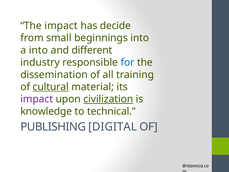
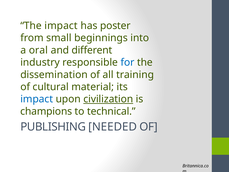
decide: decide -> poster
a into: into -> oral
cultural underline: present -> none
impact at (37, 99) colour: purple -> blue
knowledge: knowledge -> champions
DIGITAL: DIGITAL -> NEEDED
